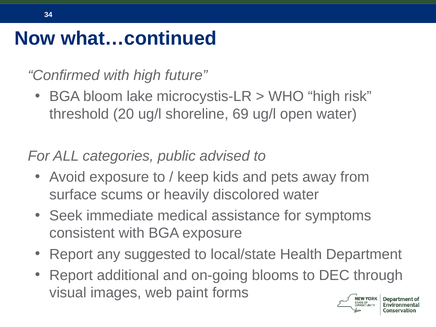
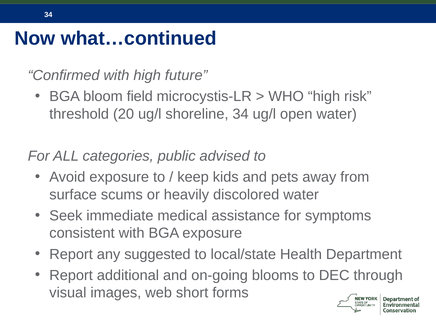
lake: lake -> field
shoreline 69: 69 -> 34
paint: paint -> short
